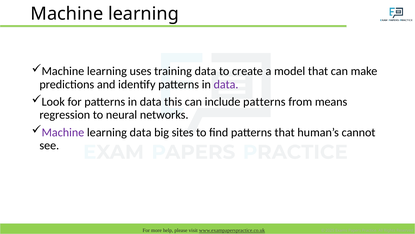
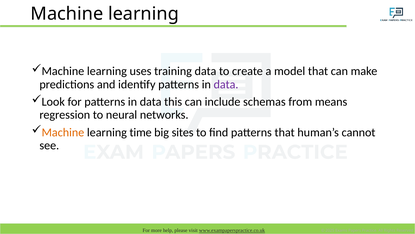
include patterns: patterns -> schemas
Machine at (63, 132) colour: purple -> orange
learning data: data -> time
